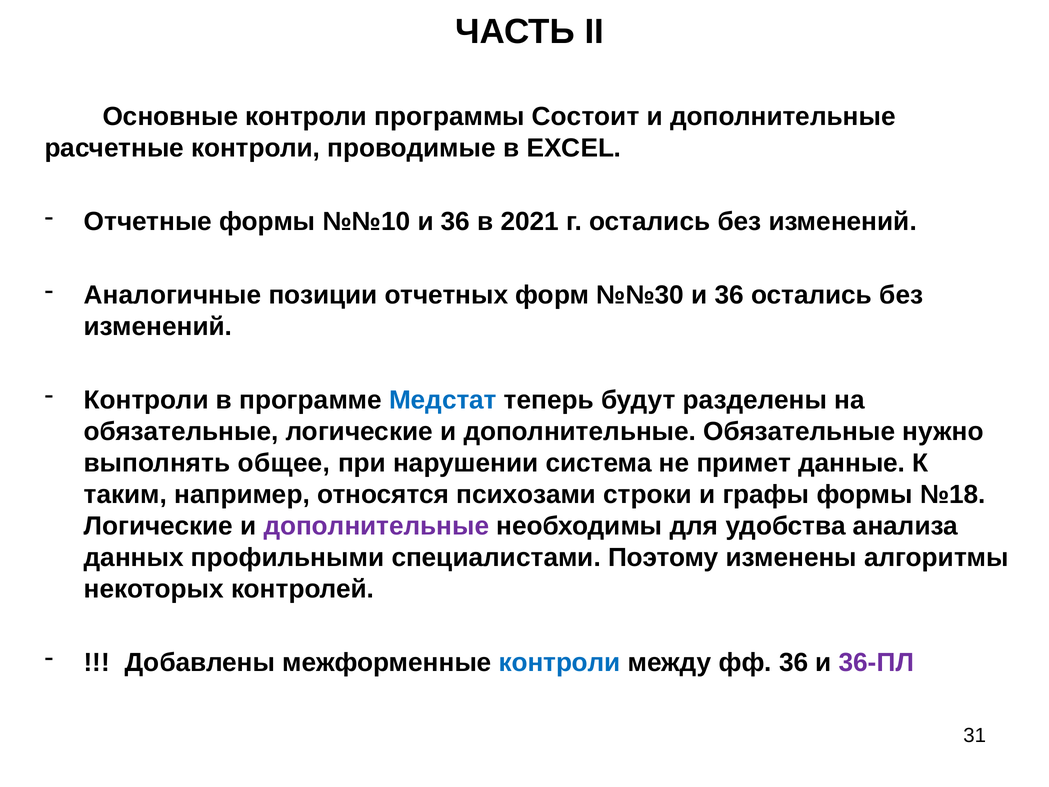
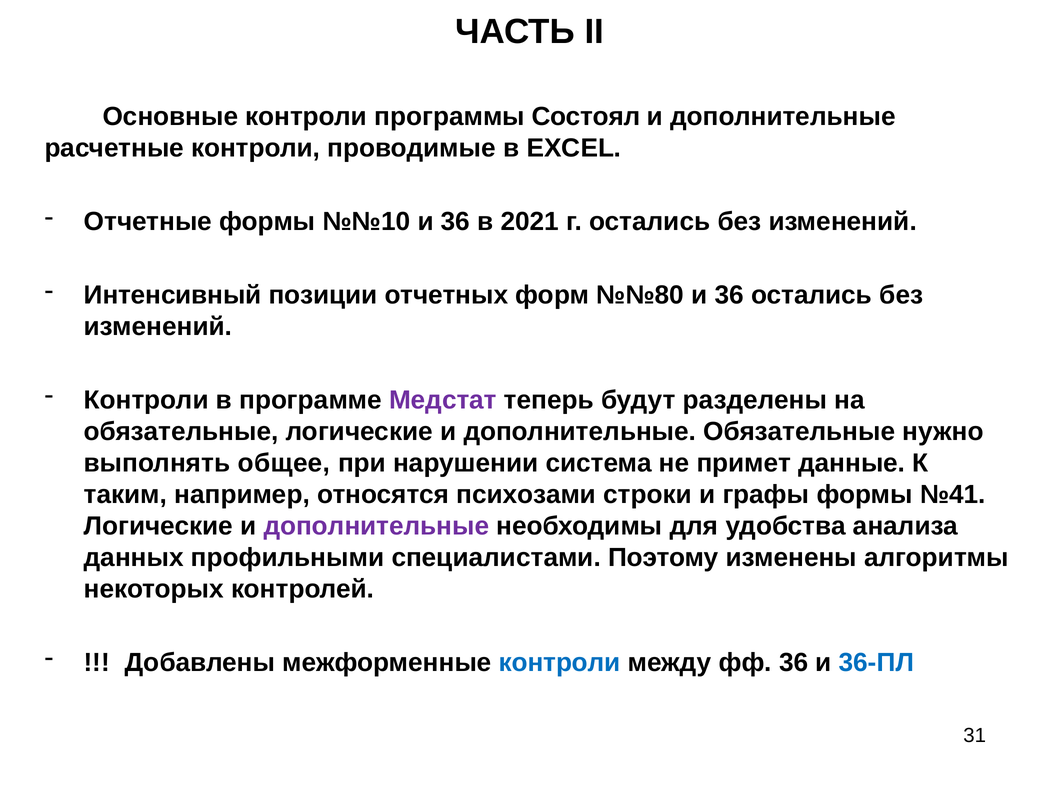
Состоит: Состоит -> Состоял
Аналогичные: Аналогичные -> Интенсивный
№№30: №№30 -> №№80
Медстат colour: blue -> purple
№18: №18 -> №41
36-ПЛ colour: purple -> blue
